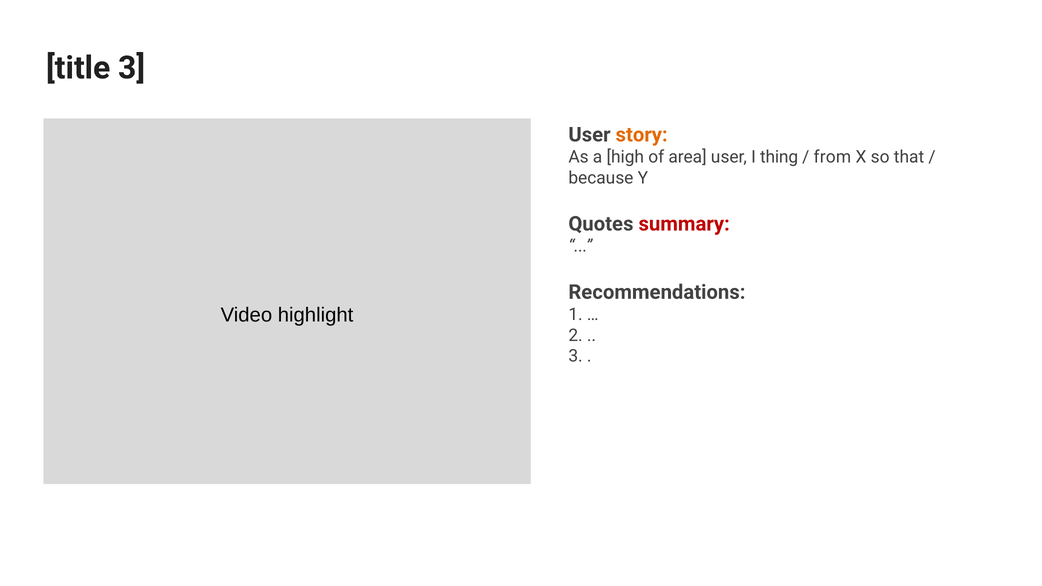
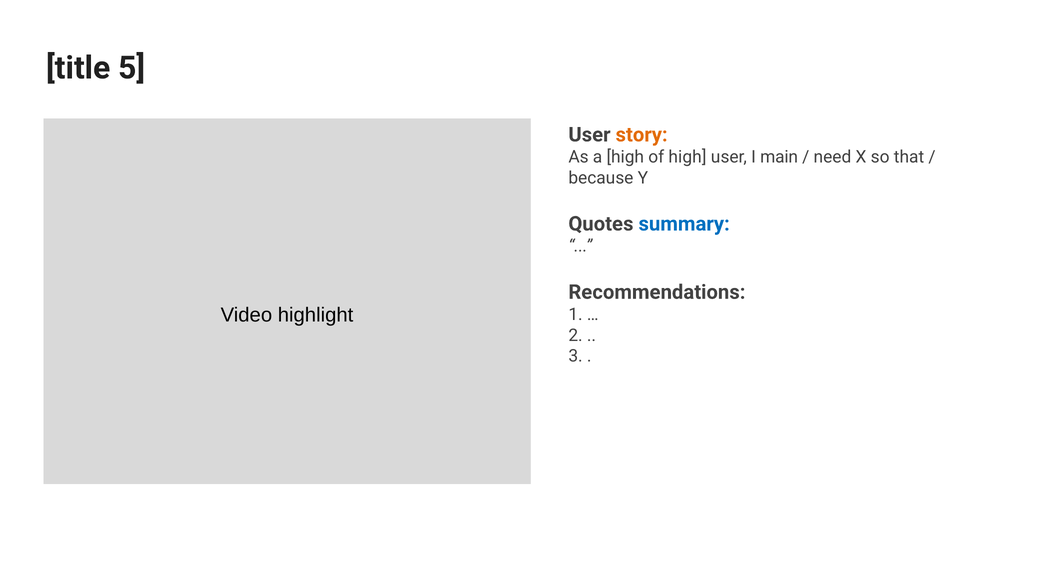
title 3: 3 -> 5
of area: area -> high
thing: thing -> main
from: from -> need
summary colour: red -> blue
